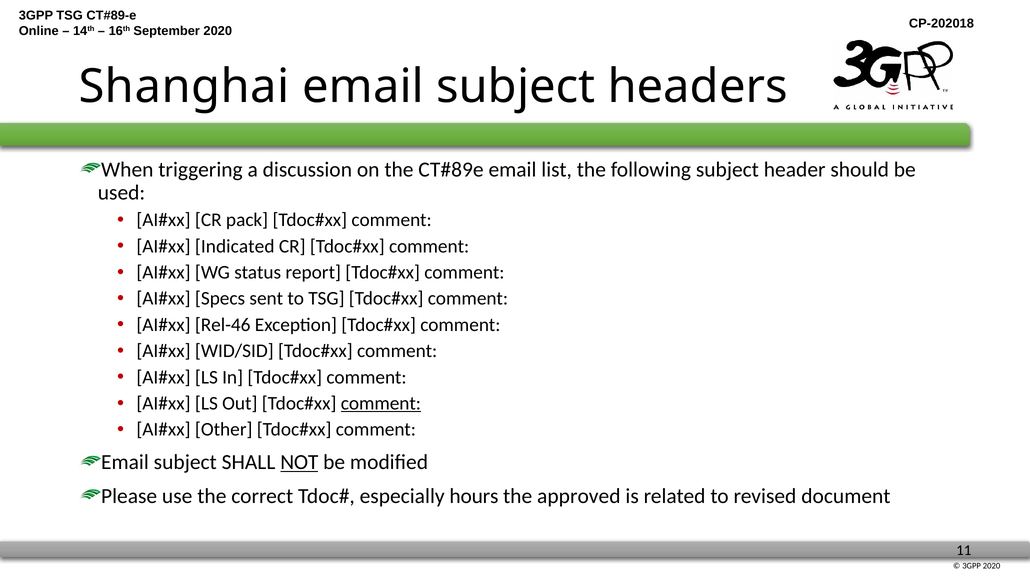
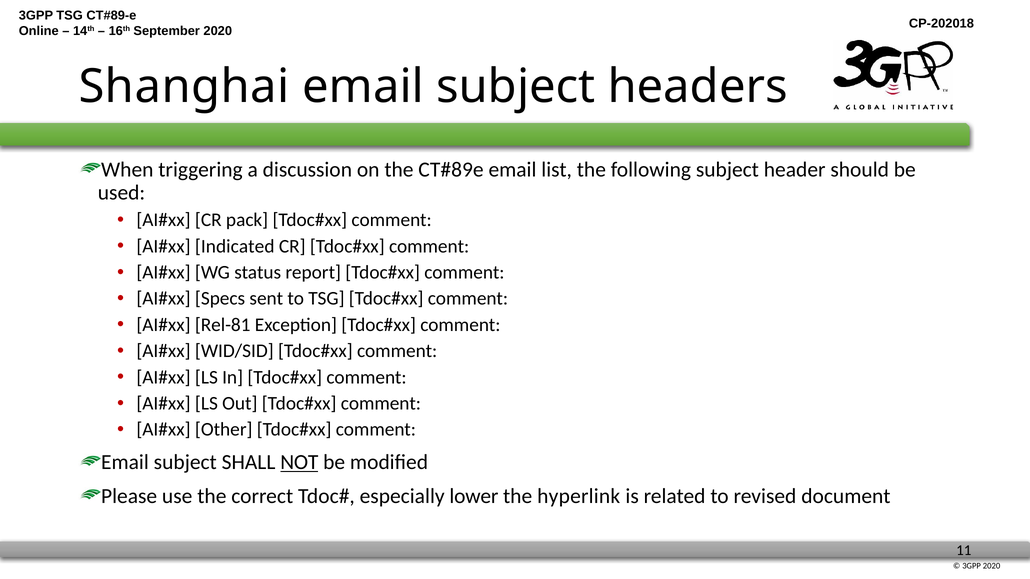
Rel-46: Rel-46 -> Rel-81
comment at (381, 404) underline: present -> none
hours: hours -> lower
approved: approved -> hyperlink
